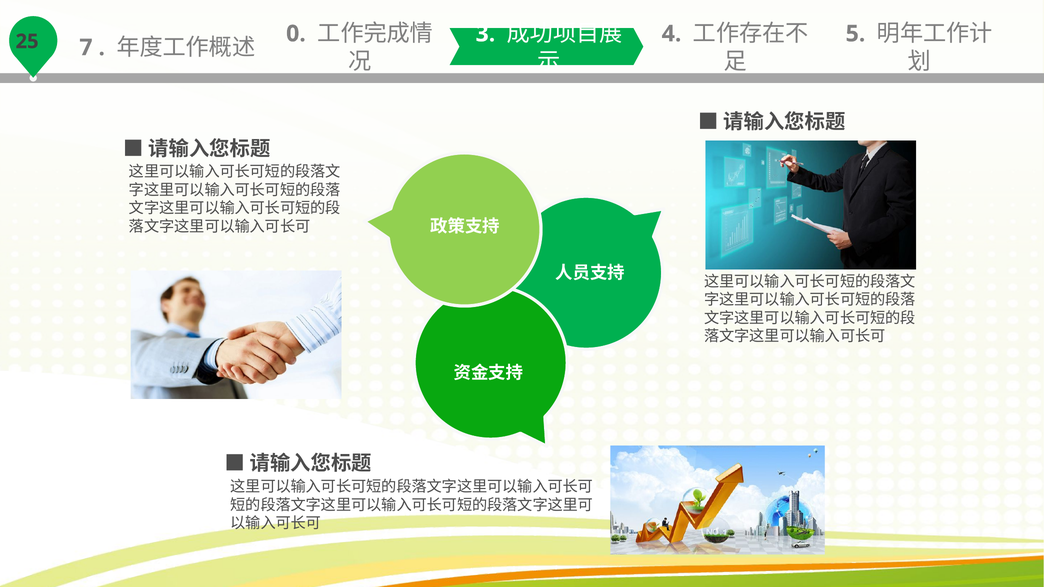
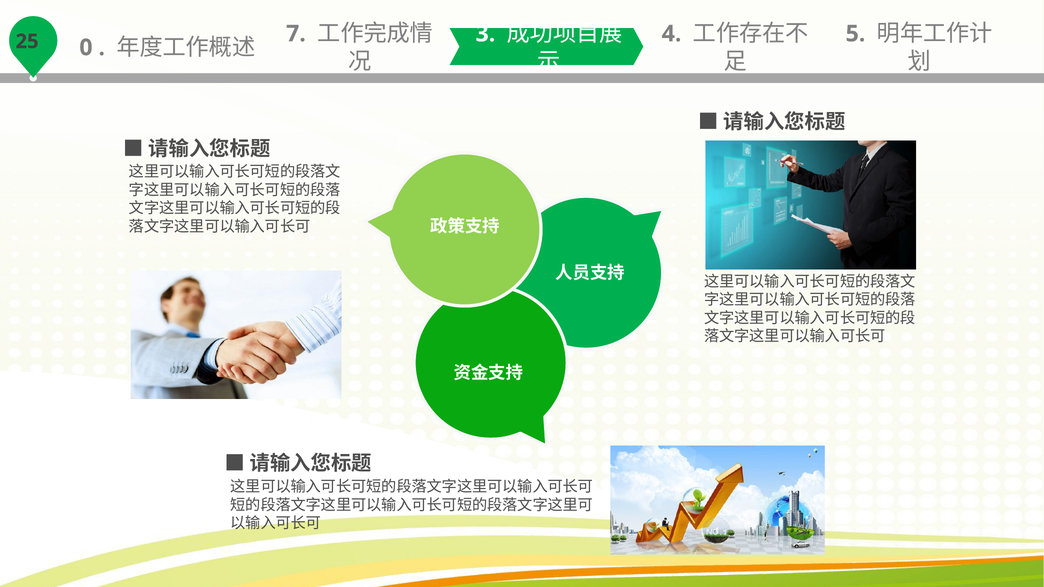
7: 7 -> 0
0: 0 -> 7
